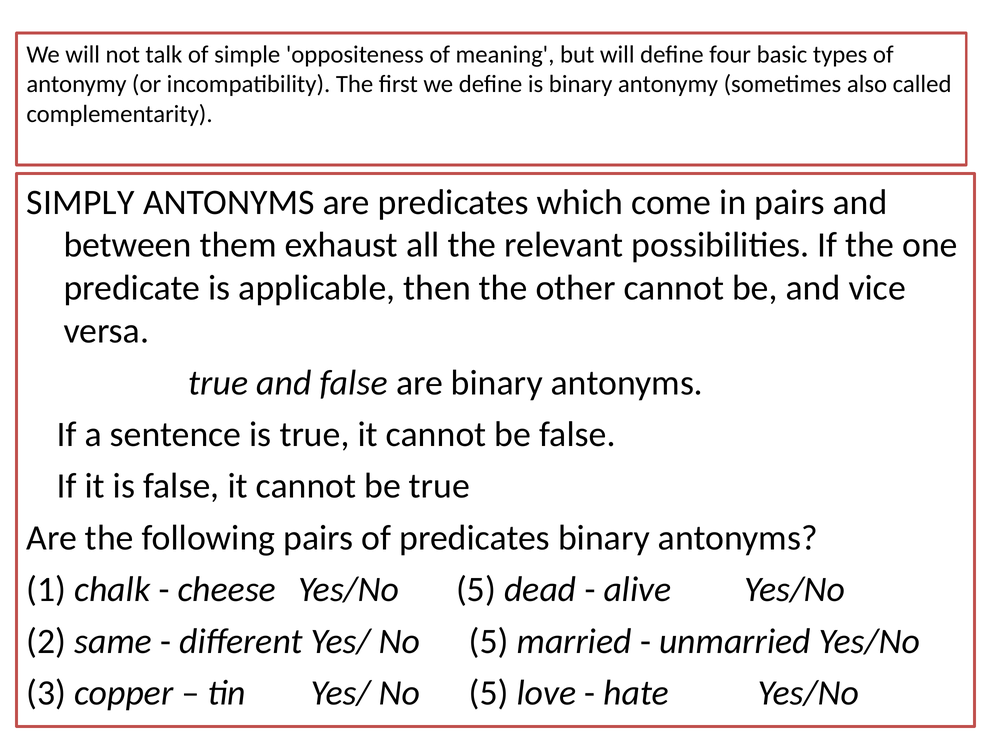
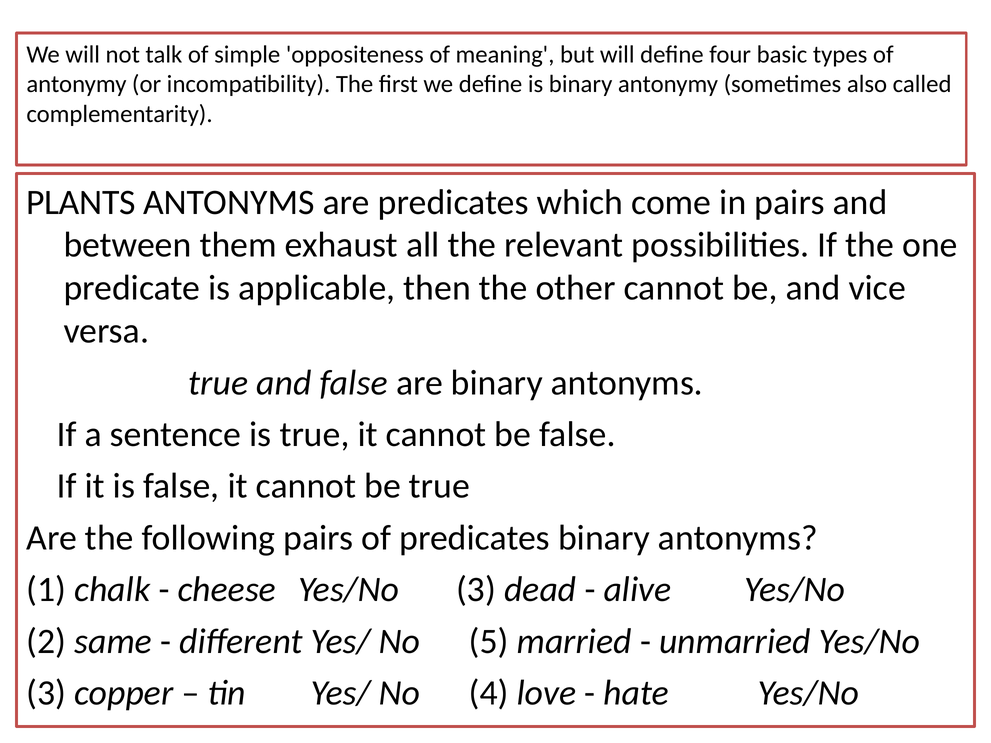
SIMPLY: SIMPLY -> PLANTS
cheese Yes/No 5: 5 -> 3
tin Yes/ No 5: 5 -> 4
